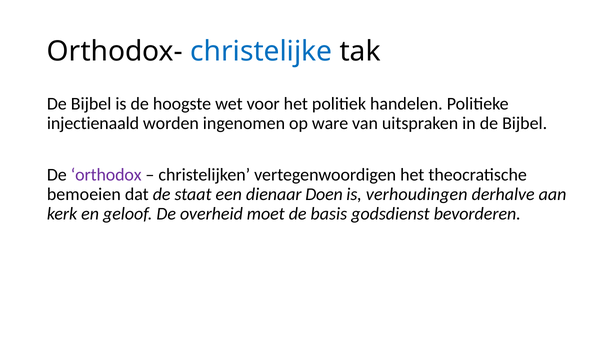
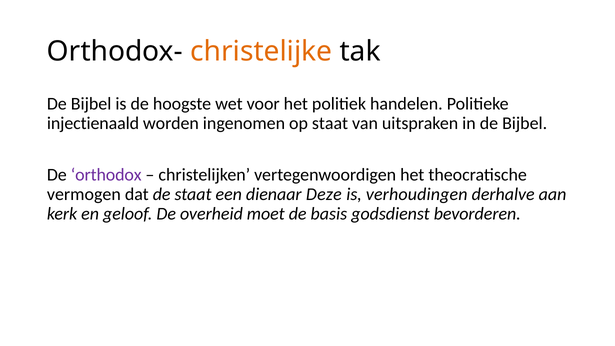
christelijke colour: blue -> orange
op ware: ware -> staat
bemoeien: bemoeien -> vermogen
Doen: Doen -> Deze
